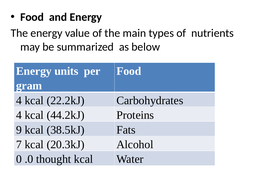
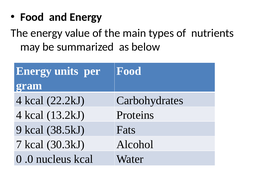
44.2kJ: 44.2kJ -> 13.2kJ
20.3kJ: 20.3kJ -> 30.3kJ
thought: thought -> nucleus
